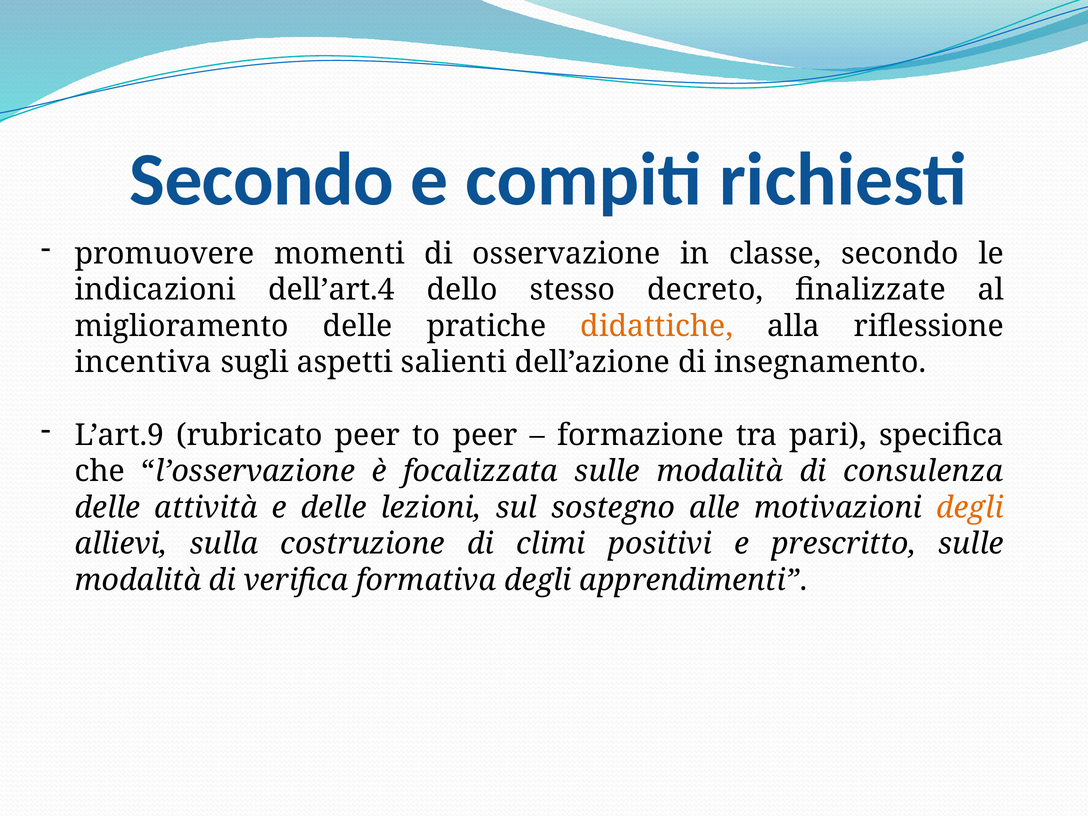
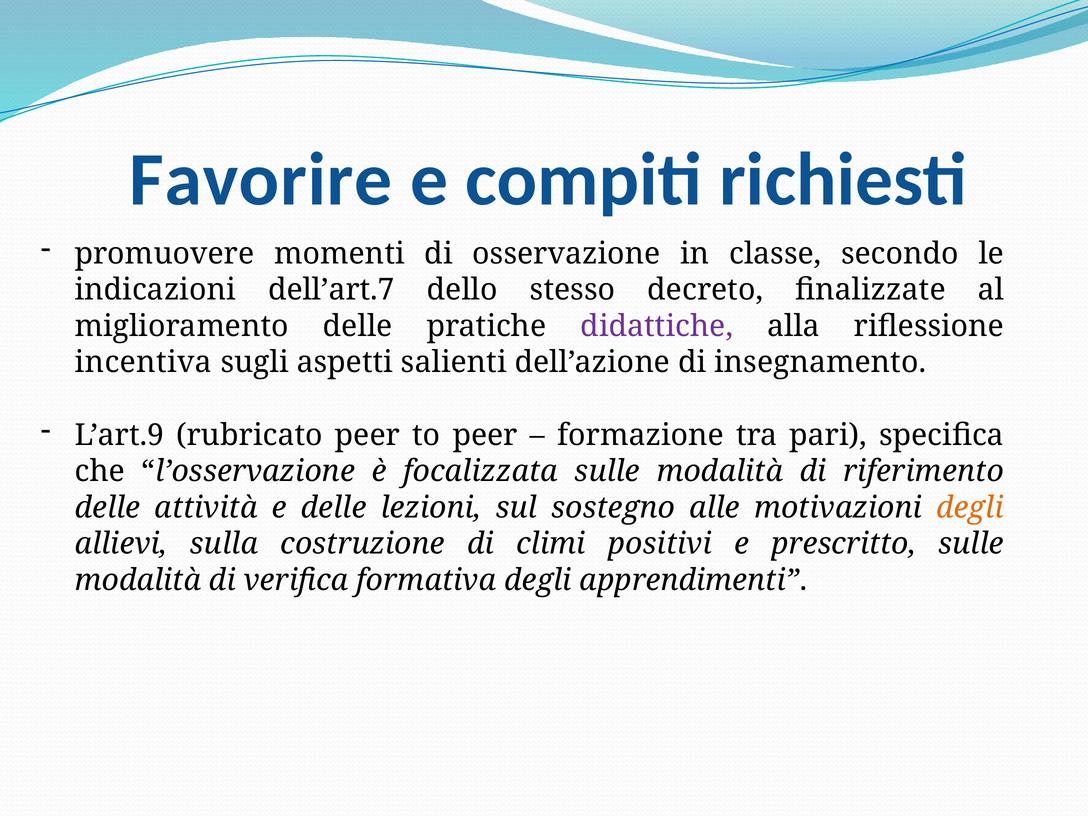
Secondo at (262, 180): Secondo -> Favorire
dell’art.4: dell’art.4 -> dell’art.7
didattiche colour: orange -> purple
consulenza: consulenza -> riferimento
